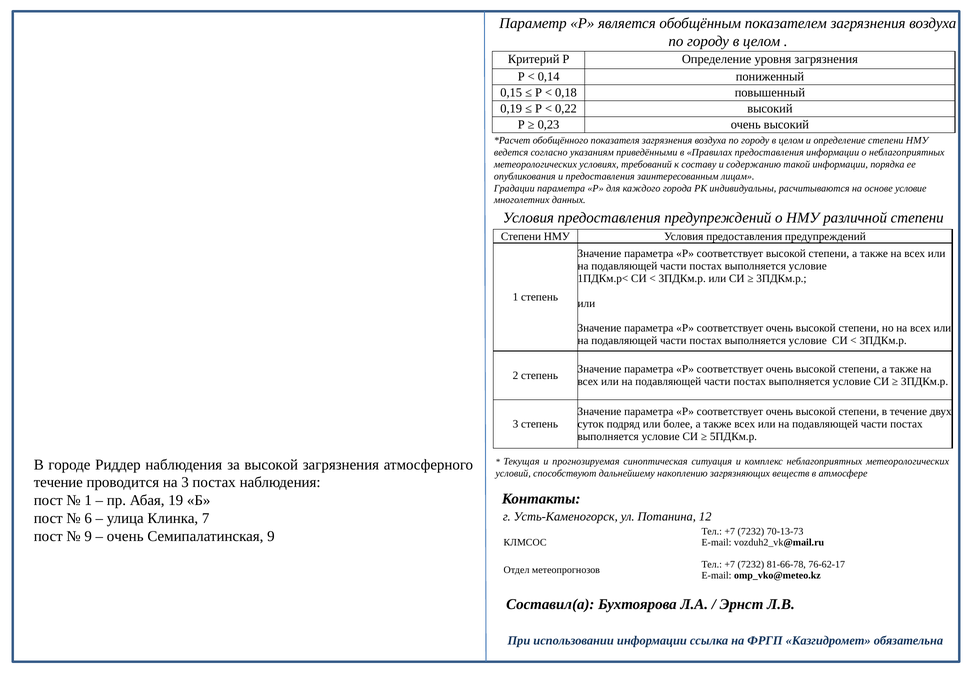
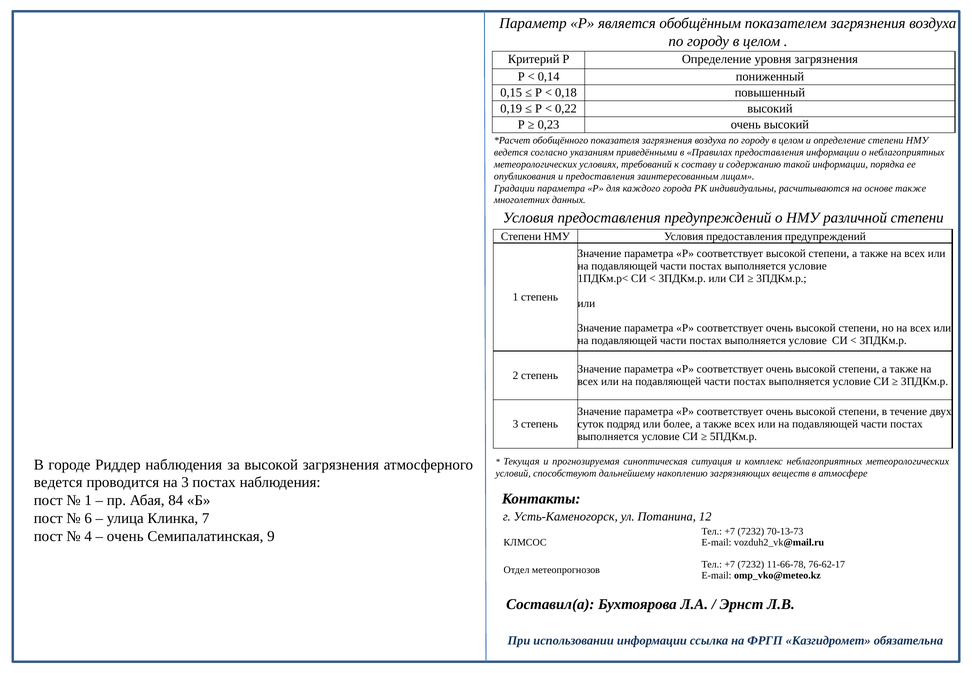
основе условие: условие -> также
течение at (58, 482): течение -> ведется
19: 19 -> 84
9 at (88, 536): 9 -> 4
81-66-78: 81-66-78 -> 11-66-78
